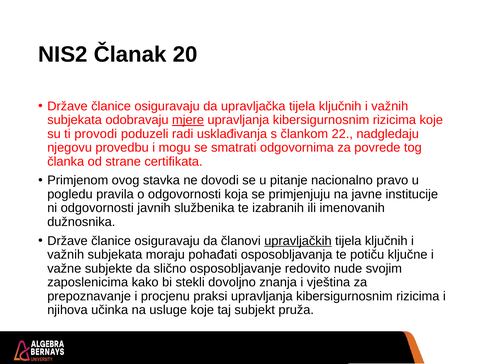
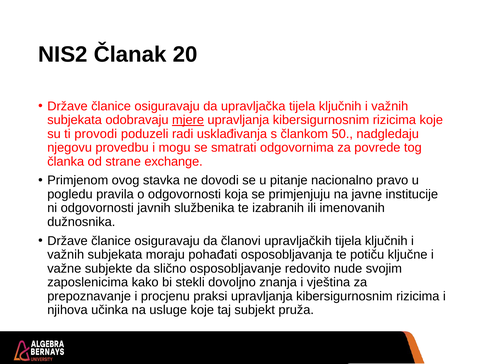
22: 22 -> 50
certifikata: certifikata -> exchange
upravljačkih underline: present -> none
